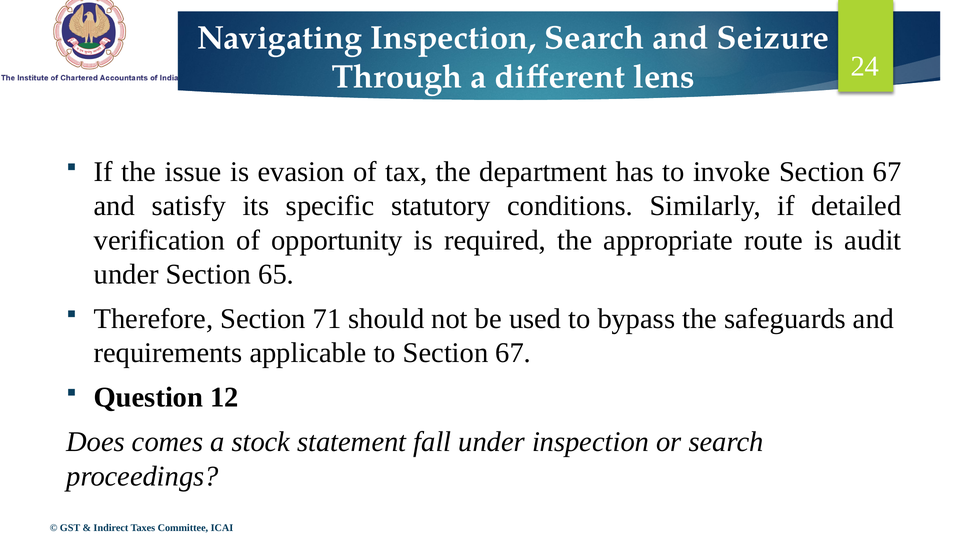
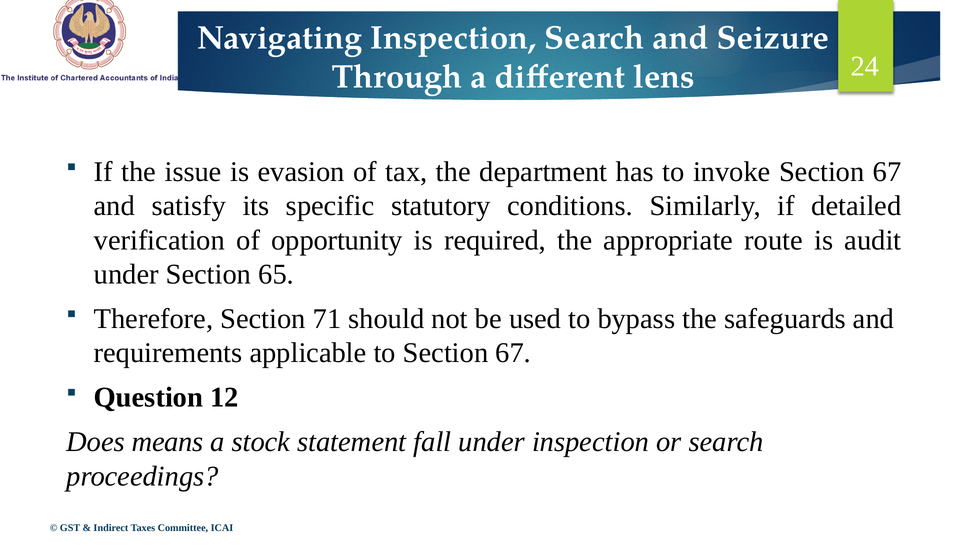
comes: comes -> means
